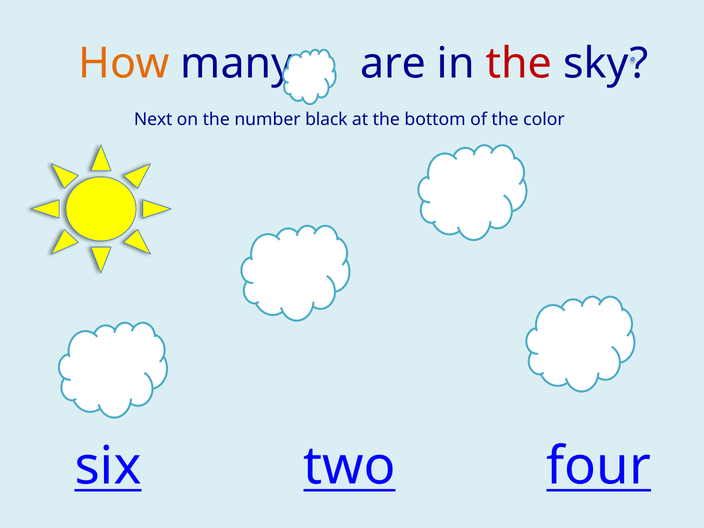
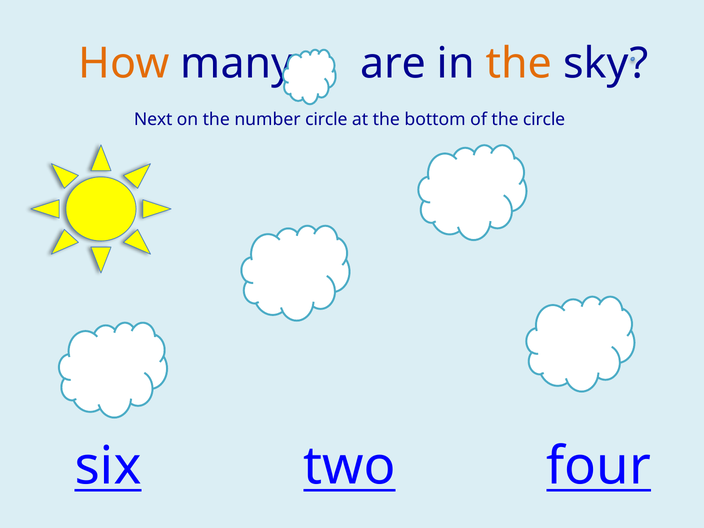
the at (519, 63) colour: red -> orange
number black: black -> circle
the color: color -> circle
